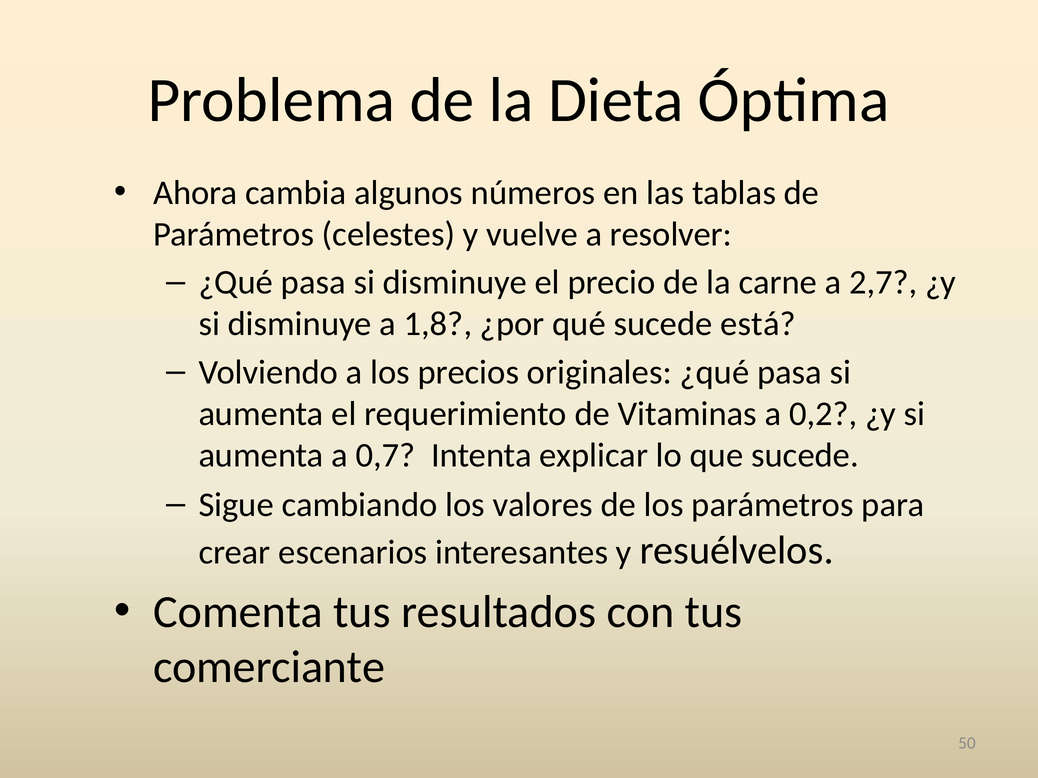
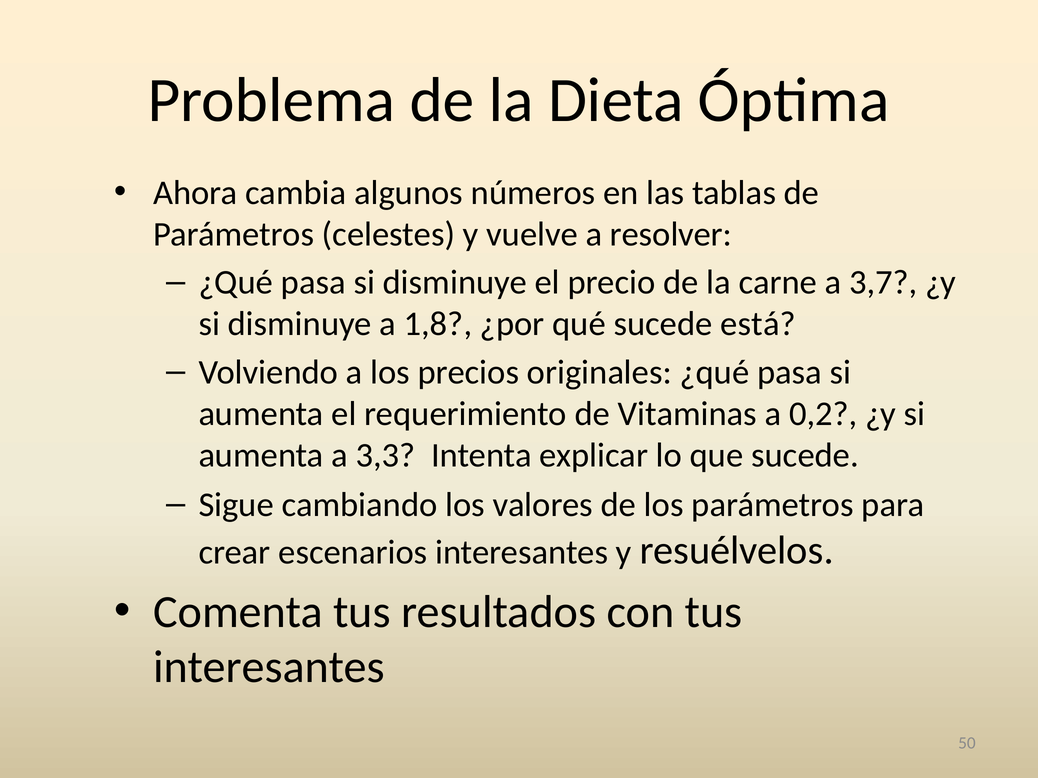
2,7: 2,7 -> 3,7
0,7: 0,7 -> 3,3
comerciante at (269, 668): comerciante -> interesantes
